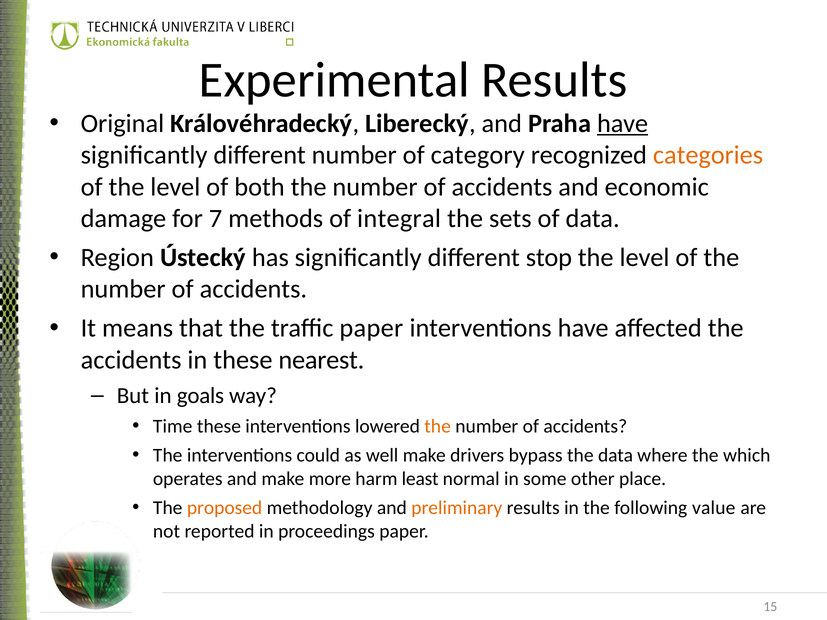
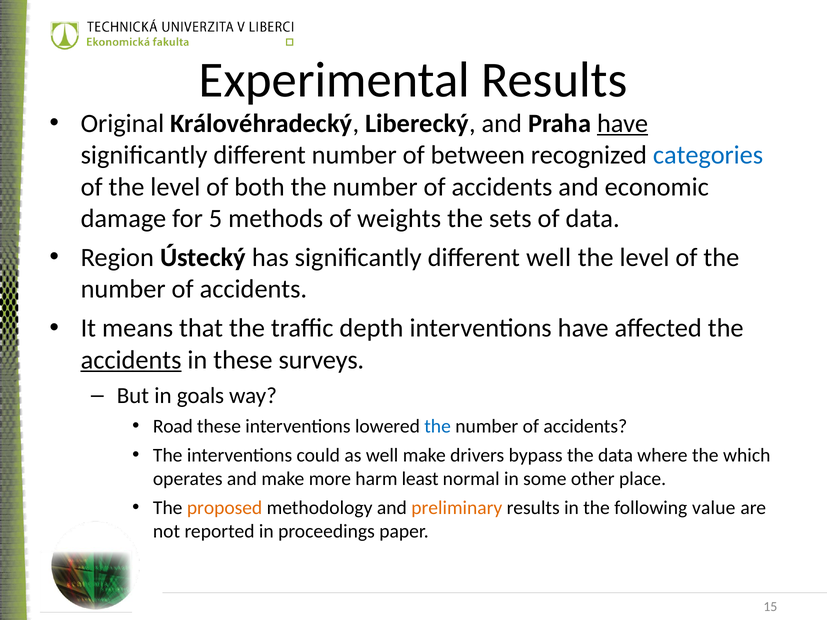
category: category -> between
categories colour: orange -> blue
7: 7 -> 5
integral: integral -> weights
different stop: stop -> well
traffic paper: paper -> depth
accidents at (131, 360) underline: none -> present
nearest: nearest -> surveys
Time: Time -> Road
the at (438, 427) colour: orange -> blue
